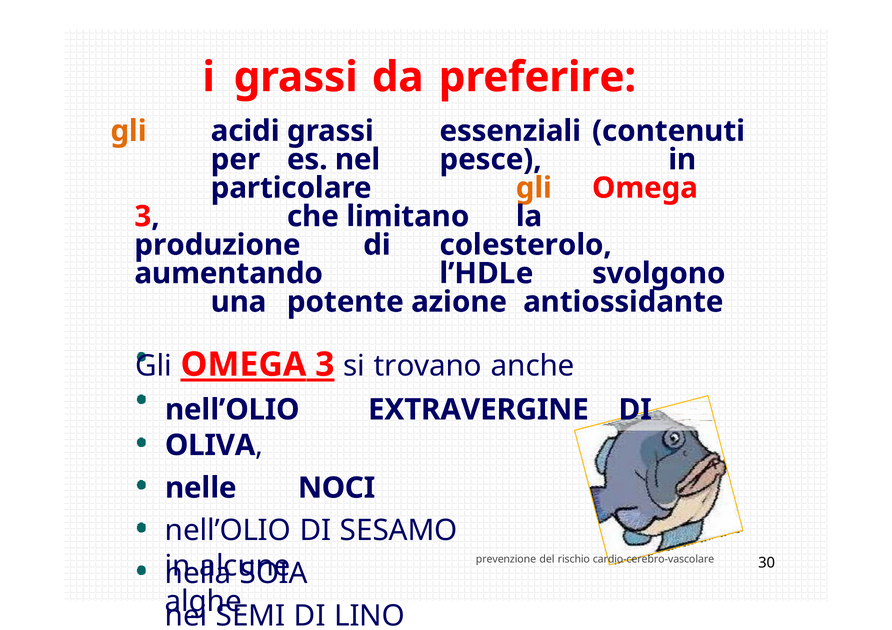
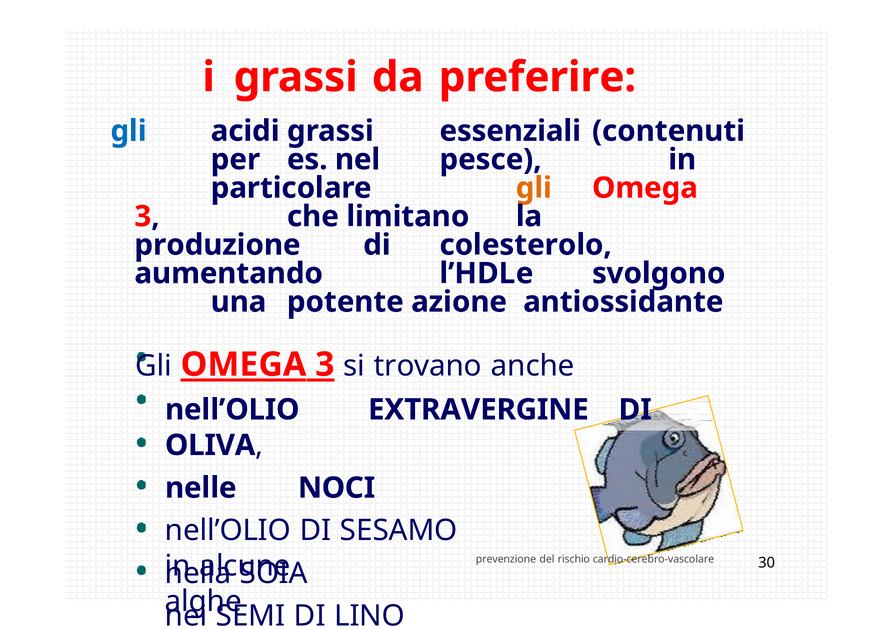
gli at (129, 131) colour: orange -> blue
